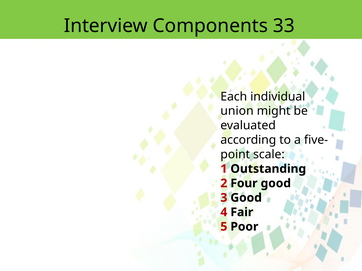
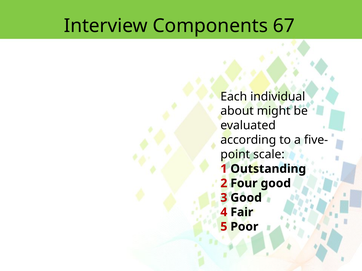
33: 33 -> 67
union: union -> about
